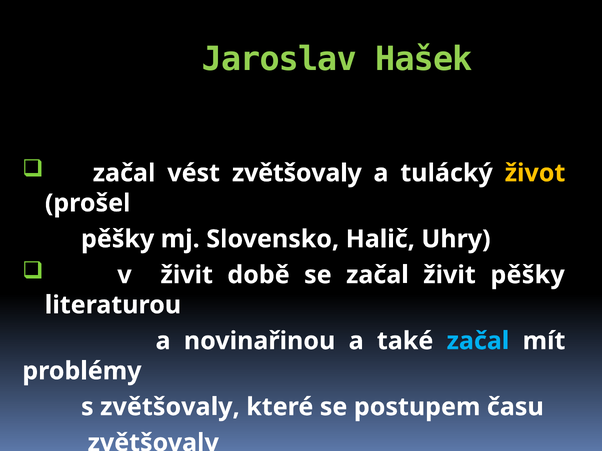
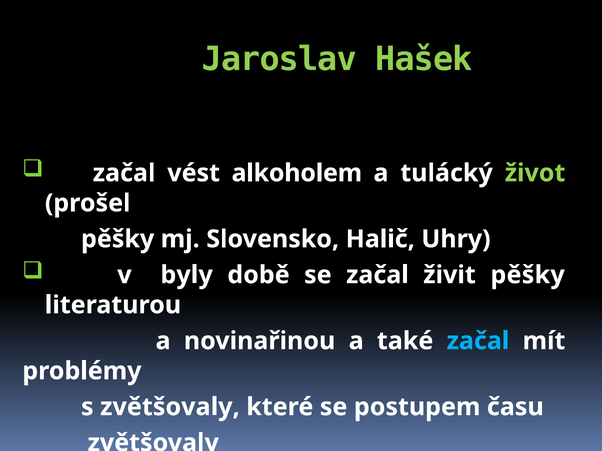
vést zvětšovaly: zvětšovaly -> alkoholem
život colour: yellow -> light green
v živit: živit -> byly
